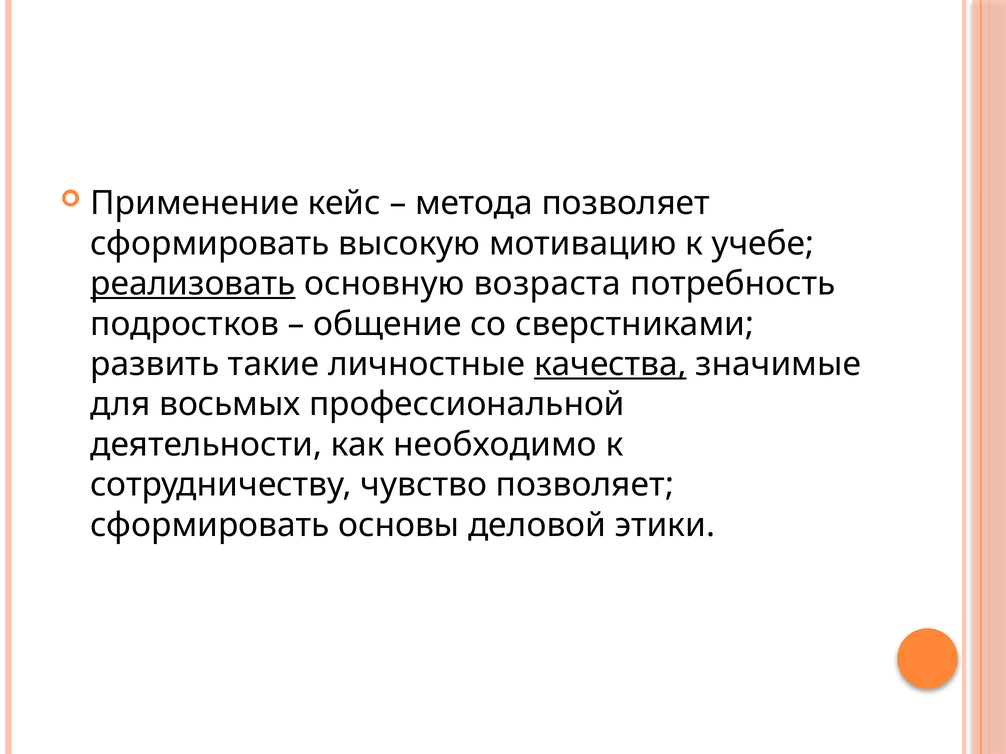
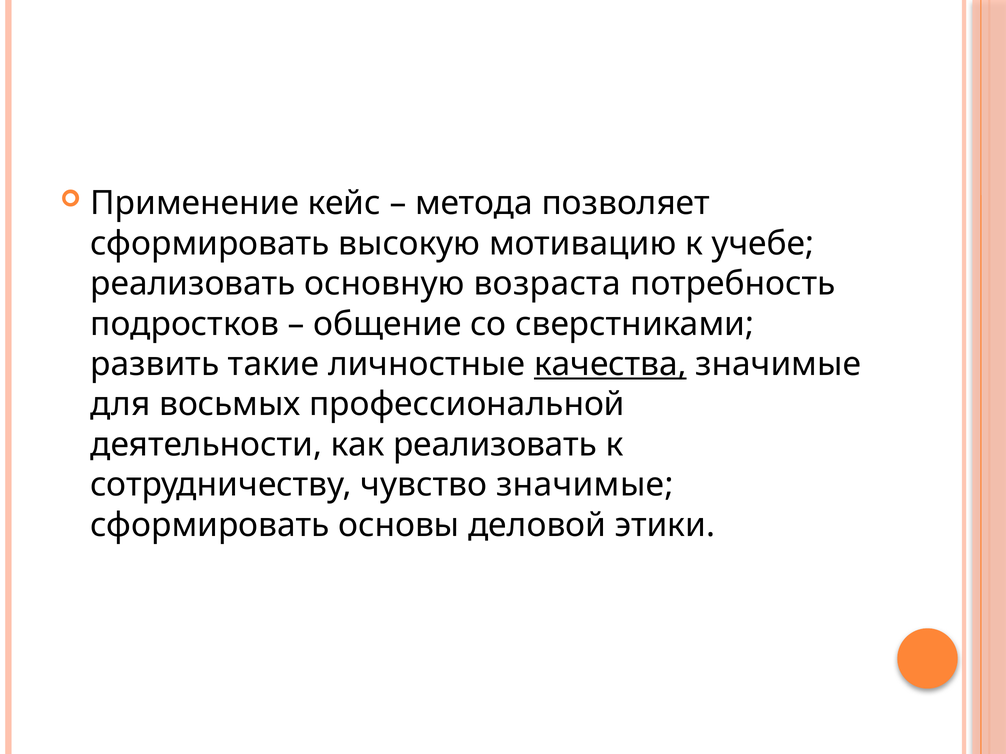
реализовать at (193, 284) underline: present -> none
как необходимо: необходимо -> реализовать
чувство позволяет: позволяет -> значимые
